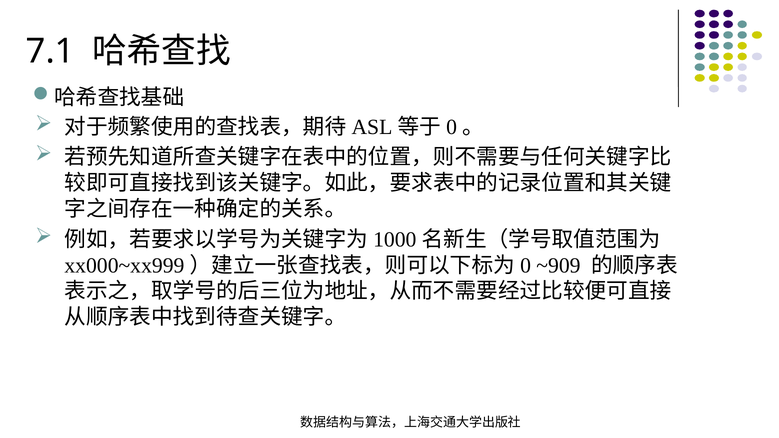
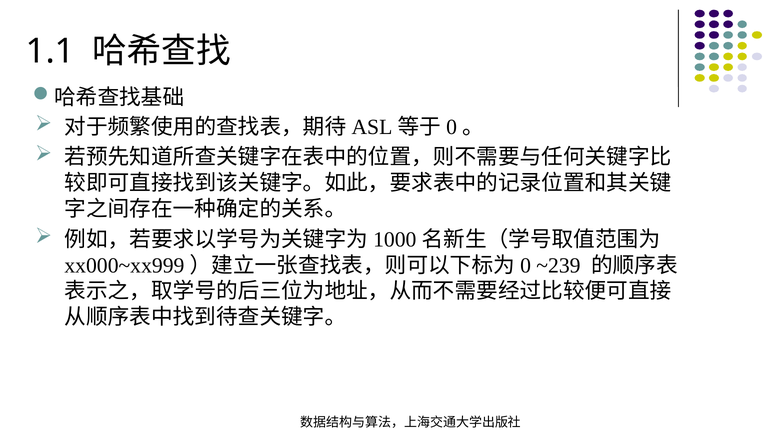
7.1: 7.1 -> 1.1
~909: ~909 -> ~239
